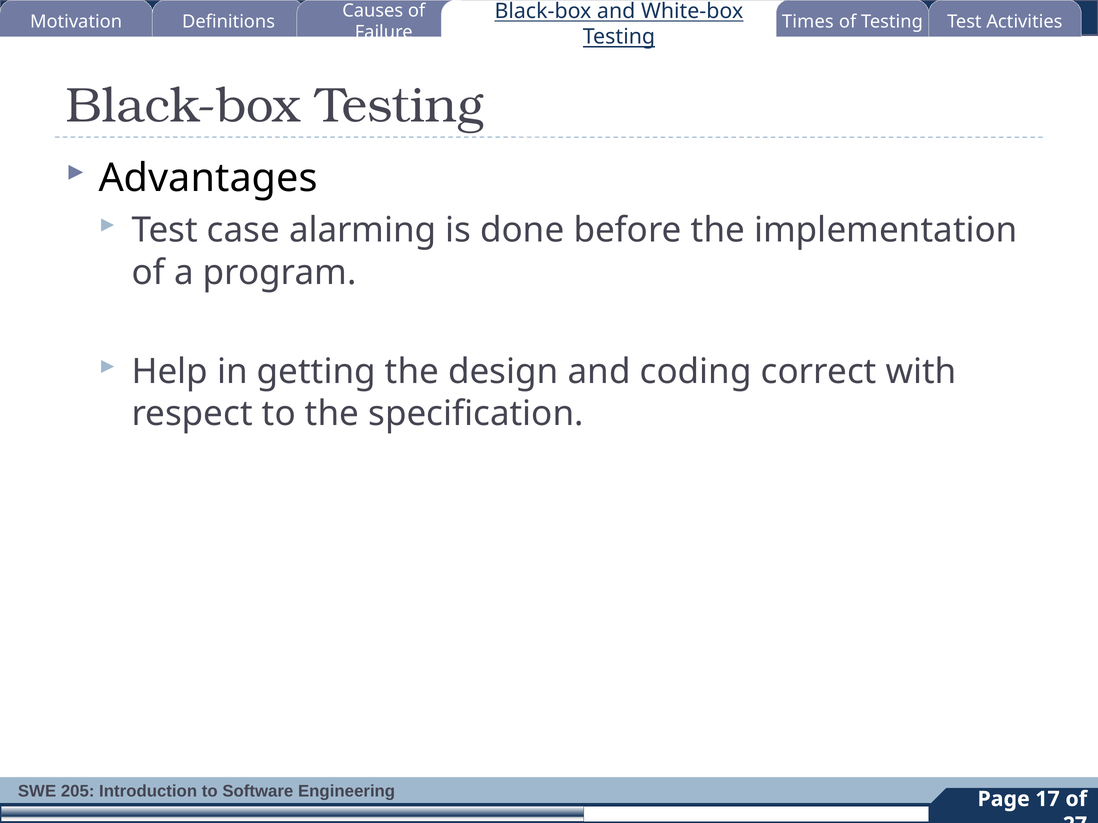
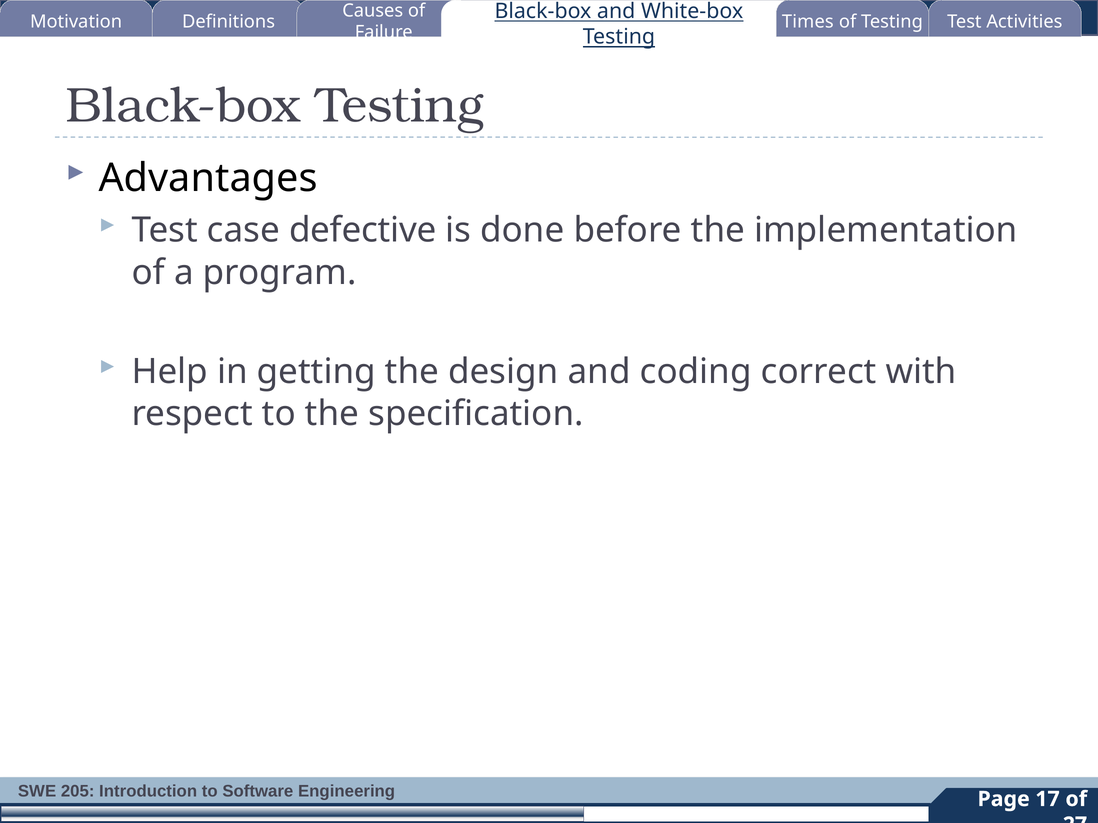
alarming: alarming -> defective
